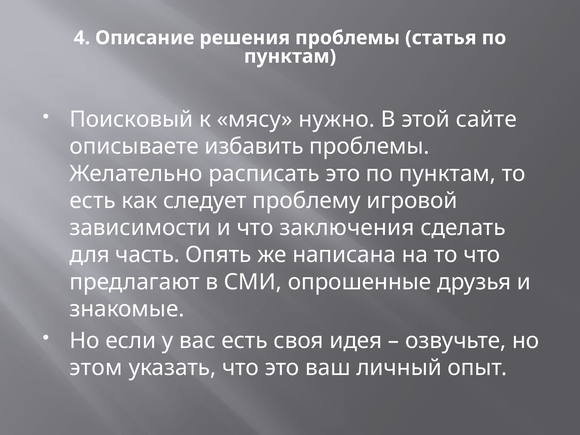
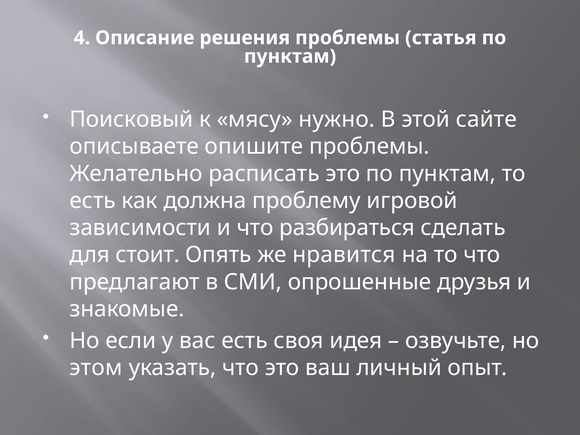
избавить: избавить -> опишите
следует: следует -> должна
заключения: заключения -> разбираться
часть: часть -> стоит
написана: написана -> нравится
